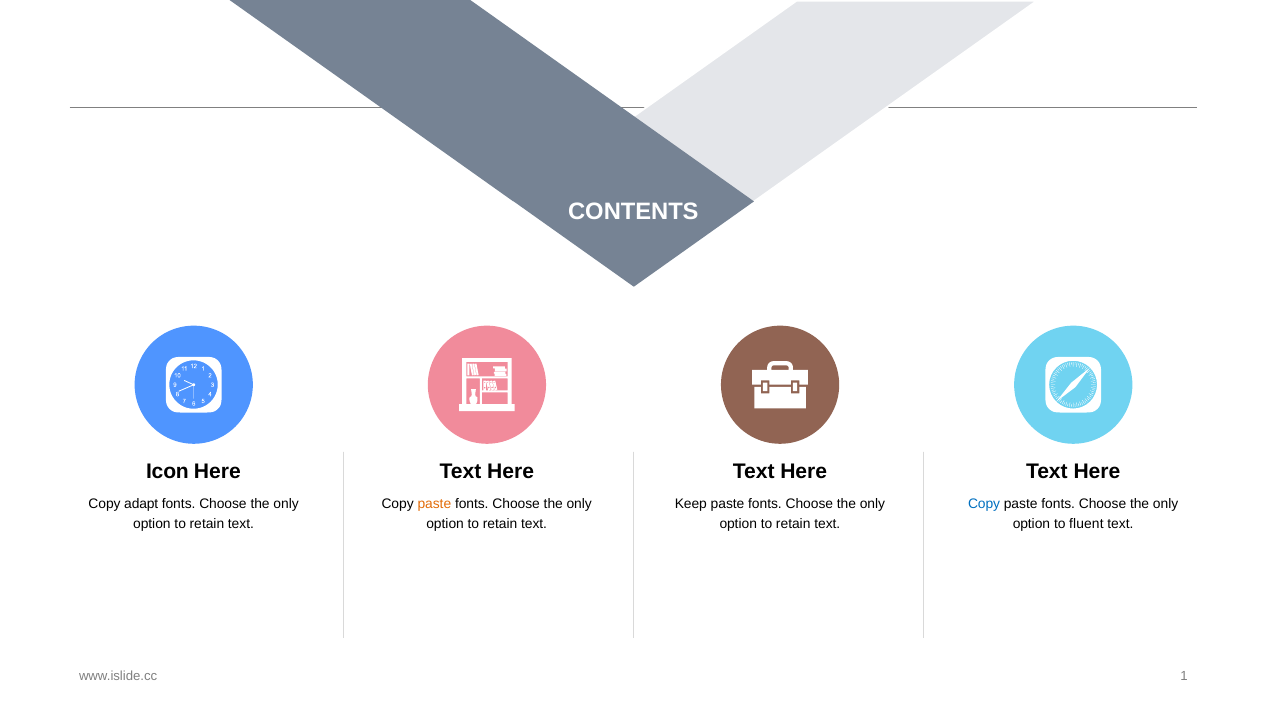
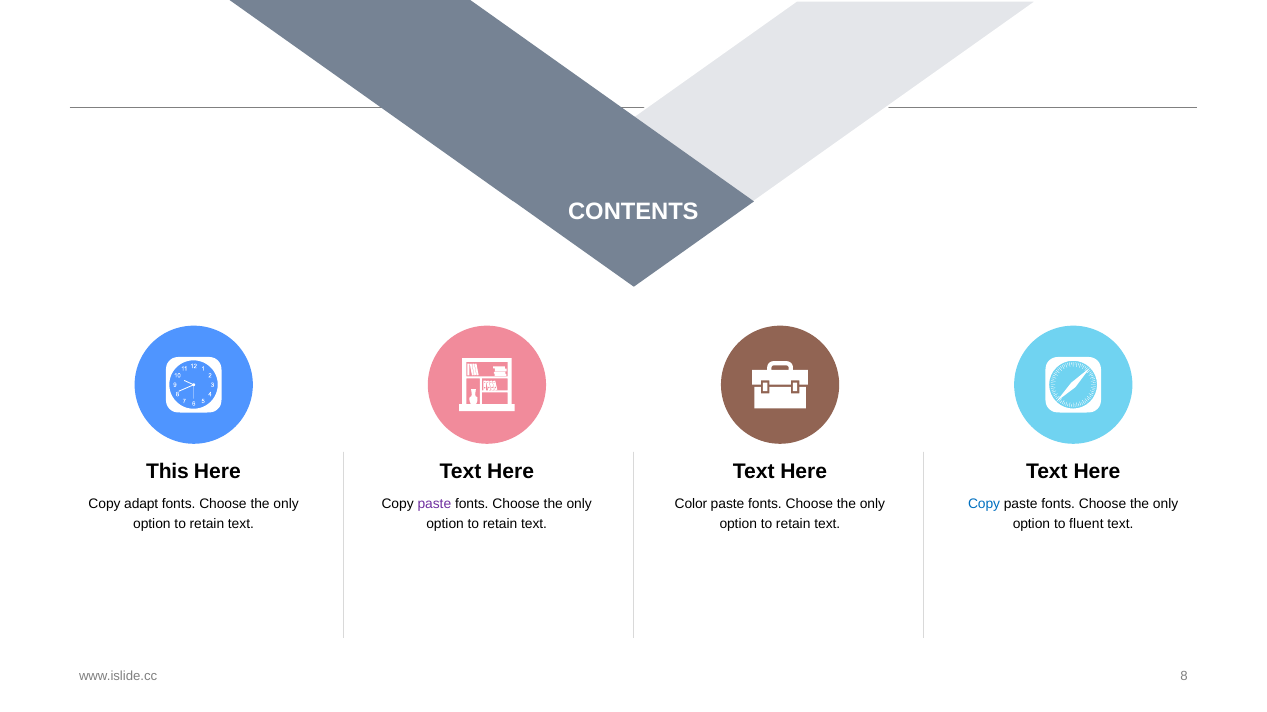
Icon: Icon -> This
paste at (434, 505) colour: orange -> purple
Keep: Keep -> Color
1: 1 -> 8
